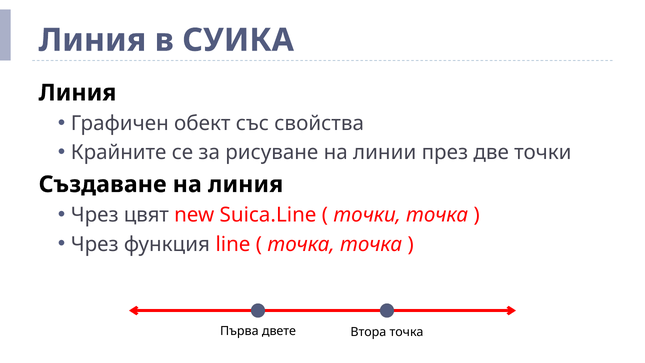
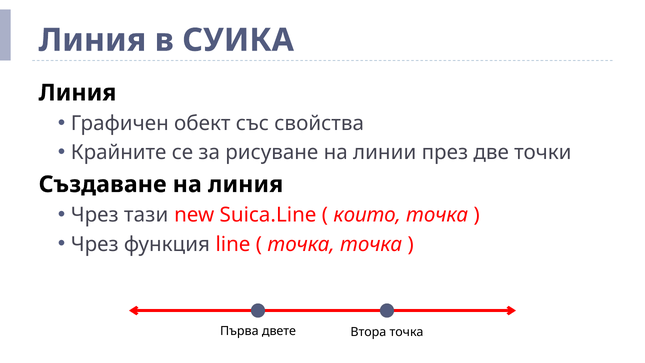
цвят: цвят -> тази
точки at (367, 215): точки -> които
